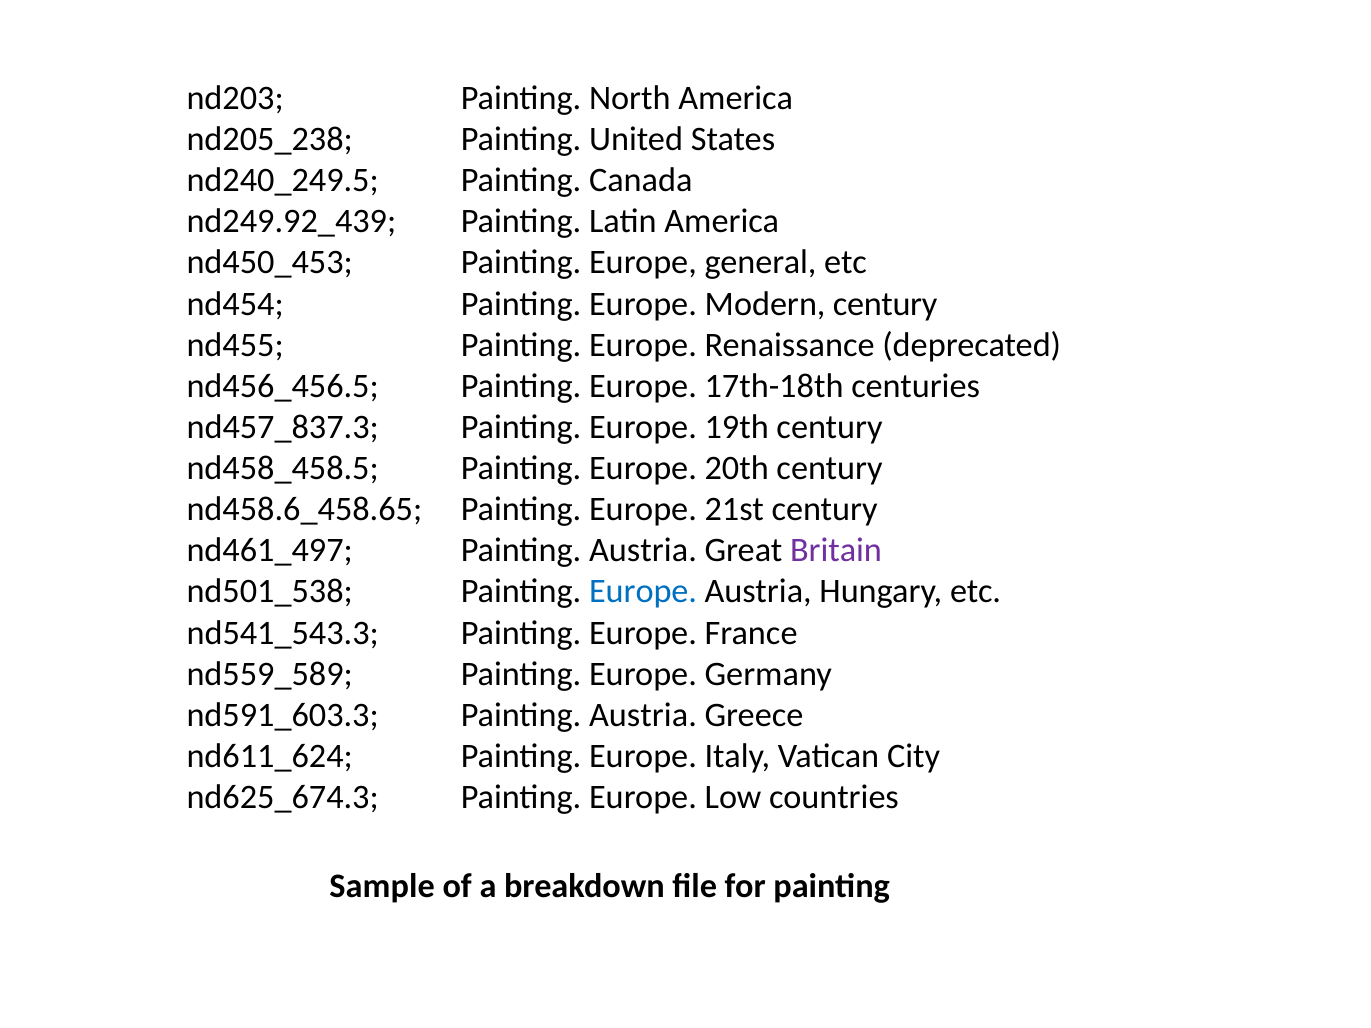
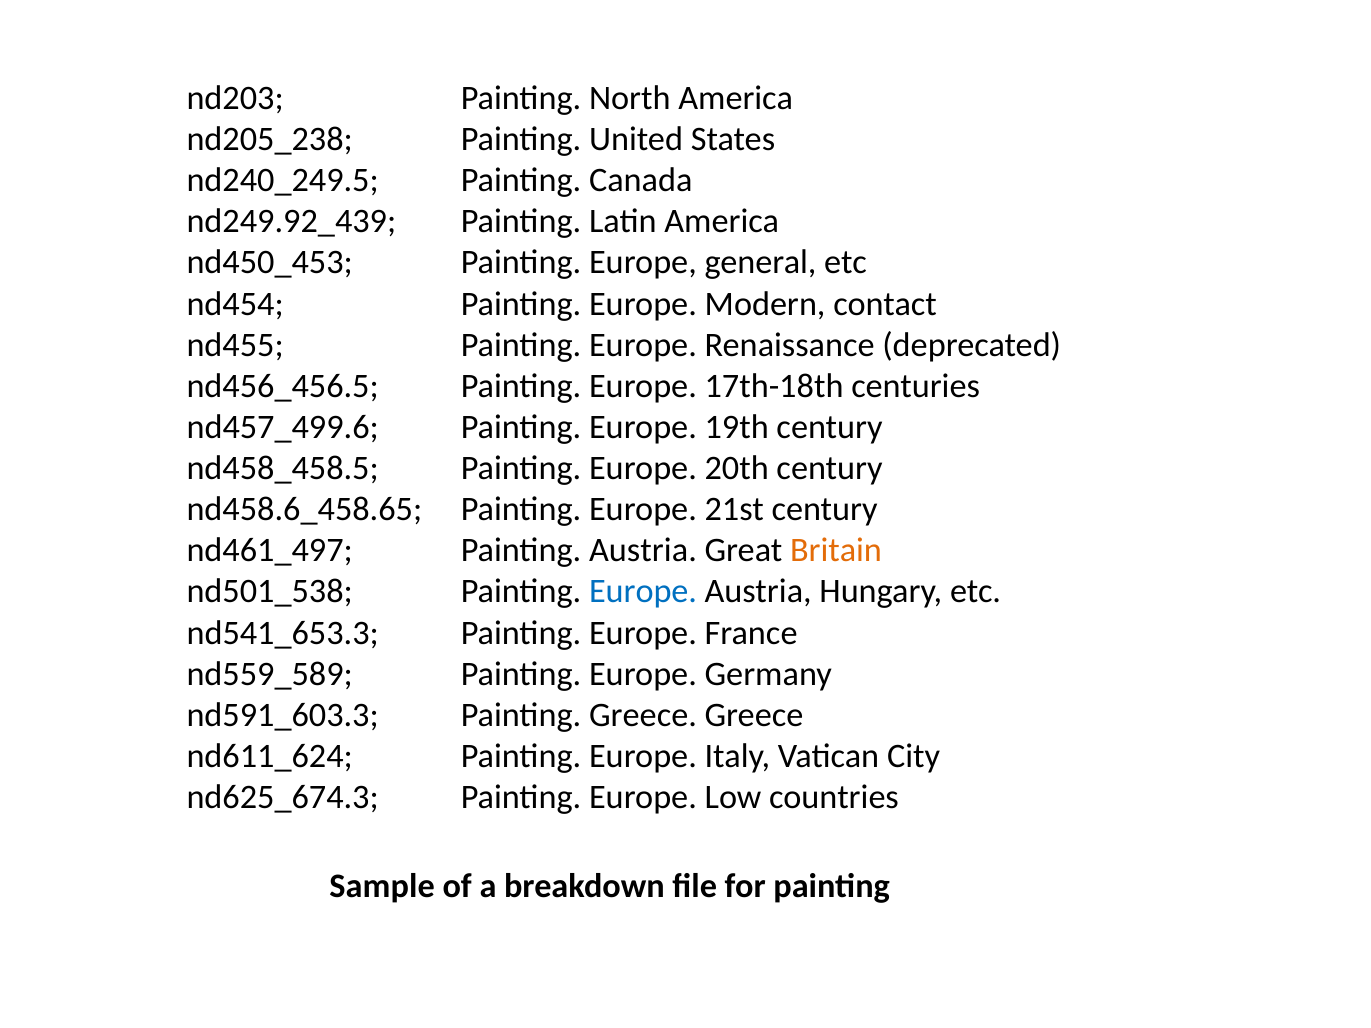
Modern century: century -> contact
nd457_837.3: nd457_837.3 -> nd457_499.6
Britain colour: purple -> orange
nd541_543.3: nd541_543.3 -> nd541_653.3
nd591_603.3 Painting Austria: Austria -> Greece
